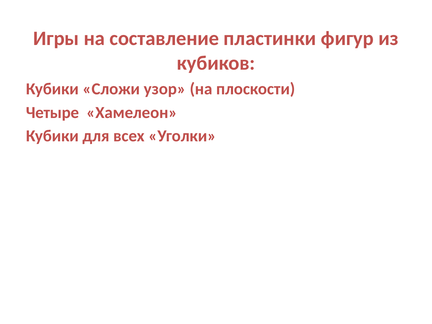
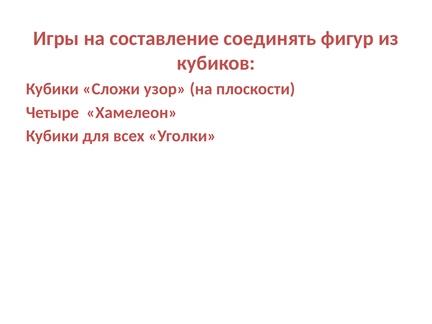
пластинки: пластинки -> соединять
